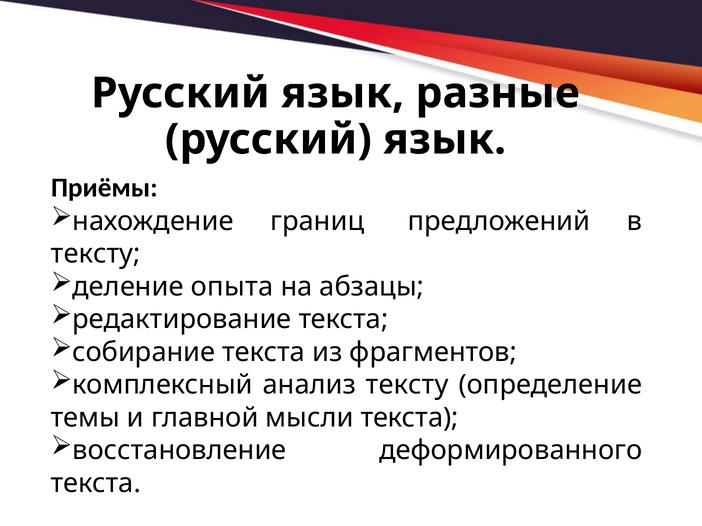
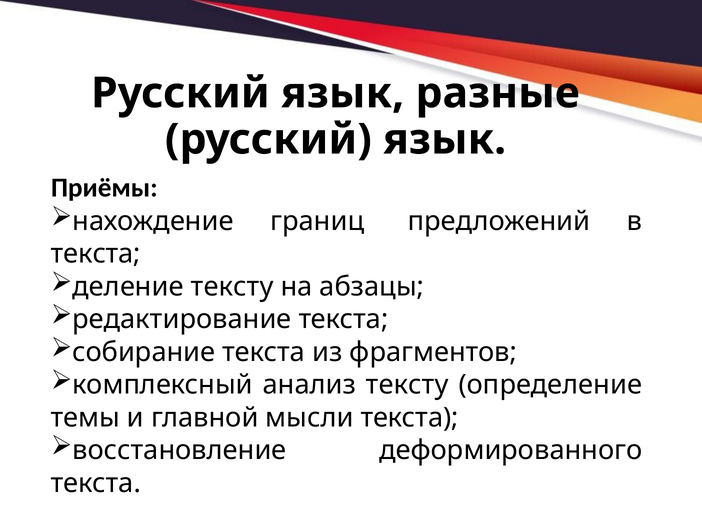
тексту at (96, 254): тексту -> текста
деление опыта: опыта -> тексту
